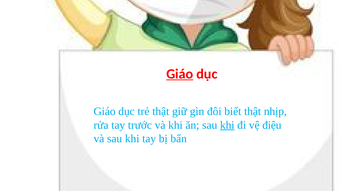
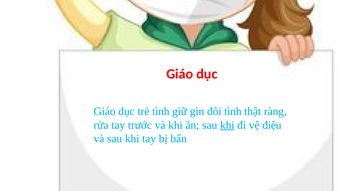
Giáo at (180, 74) underline: present -> none
trẻ thật: thật -> tình
đôi biết: biết -> tình
nhịp: nhịp -> ràng
